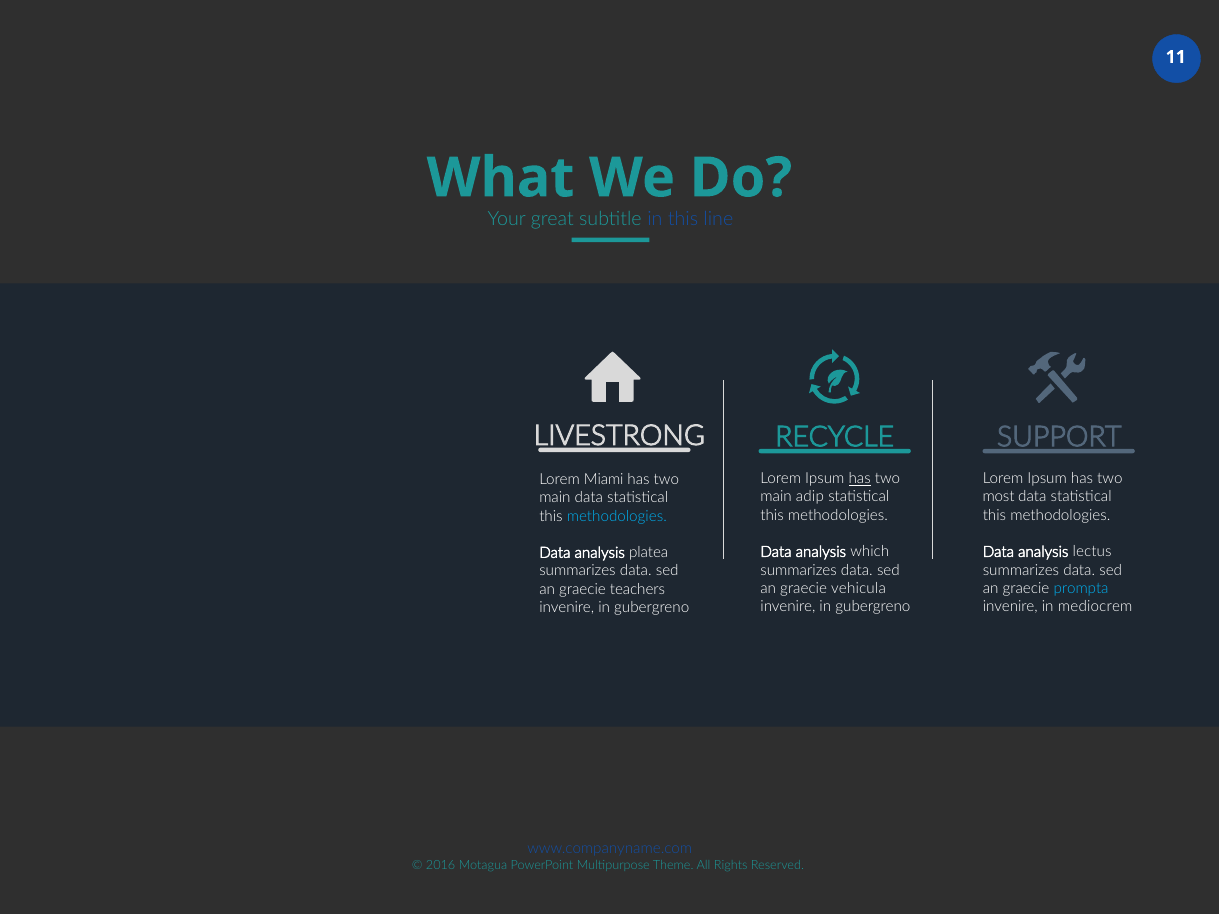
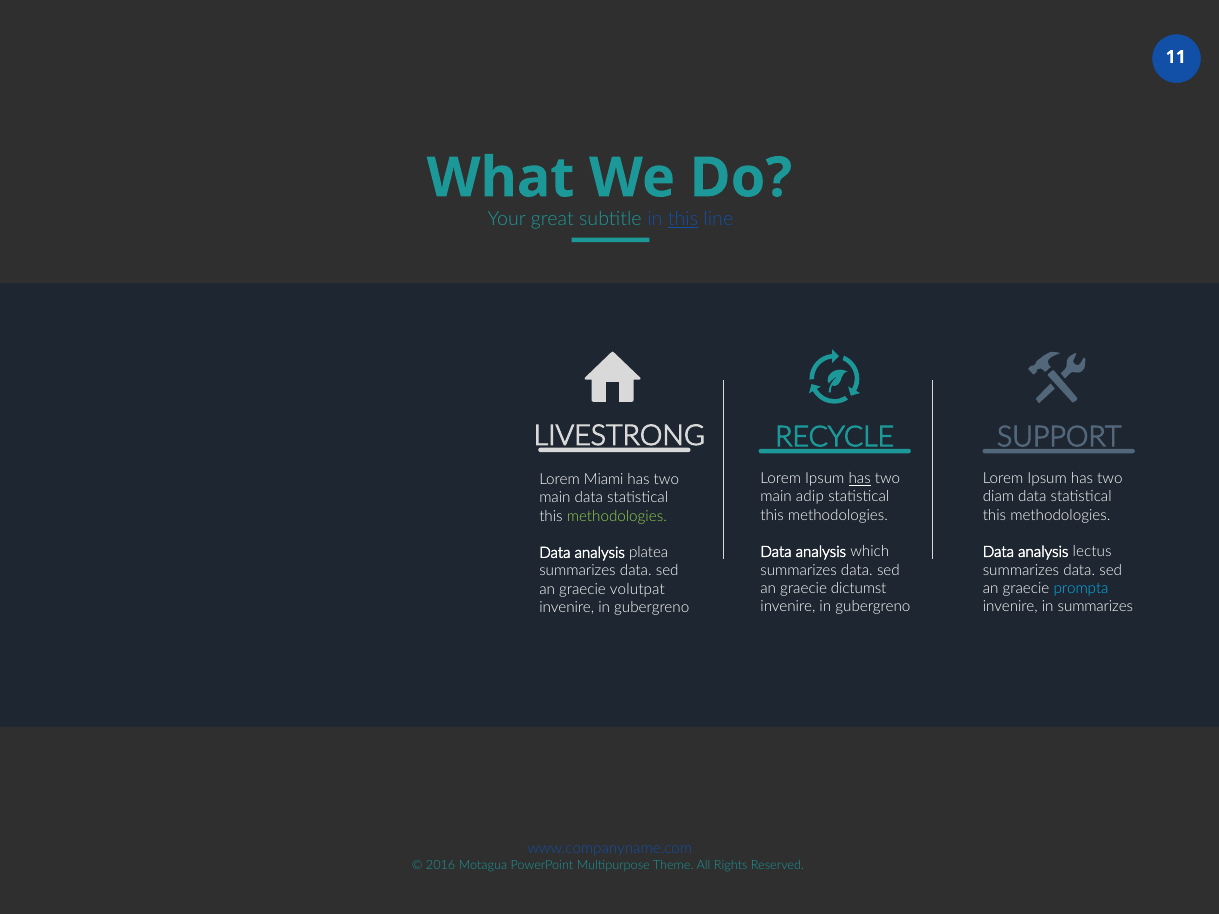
this at (683, 219) underline: none -> present
most: most -> diam
methodologies at (617, 516) colour: light blue -> light green
vehicula: vehicula -> dictumst
teachers: teachers -> volutpat
in mediocrem: mediocrem -> summarizes
